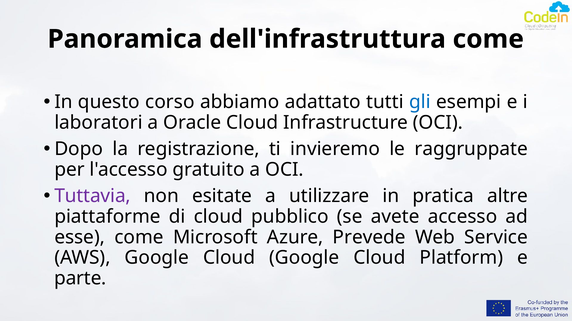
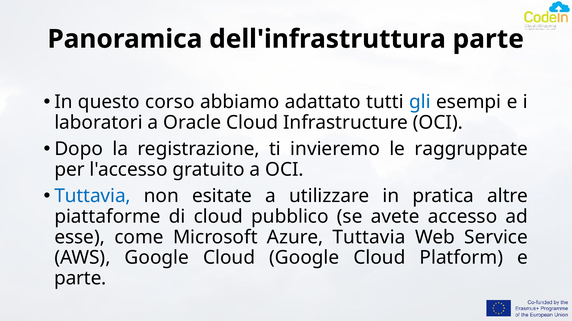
dell'infrastruttura come: come -> parte
Tuttavia at (93, 196) colour: purple -> blue
Azure Prevede: Prevede -> Tuttavia
